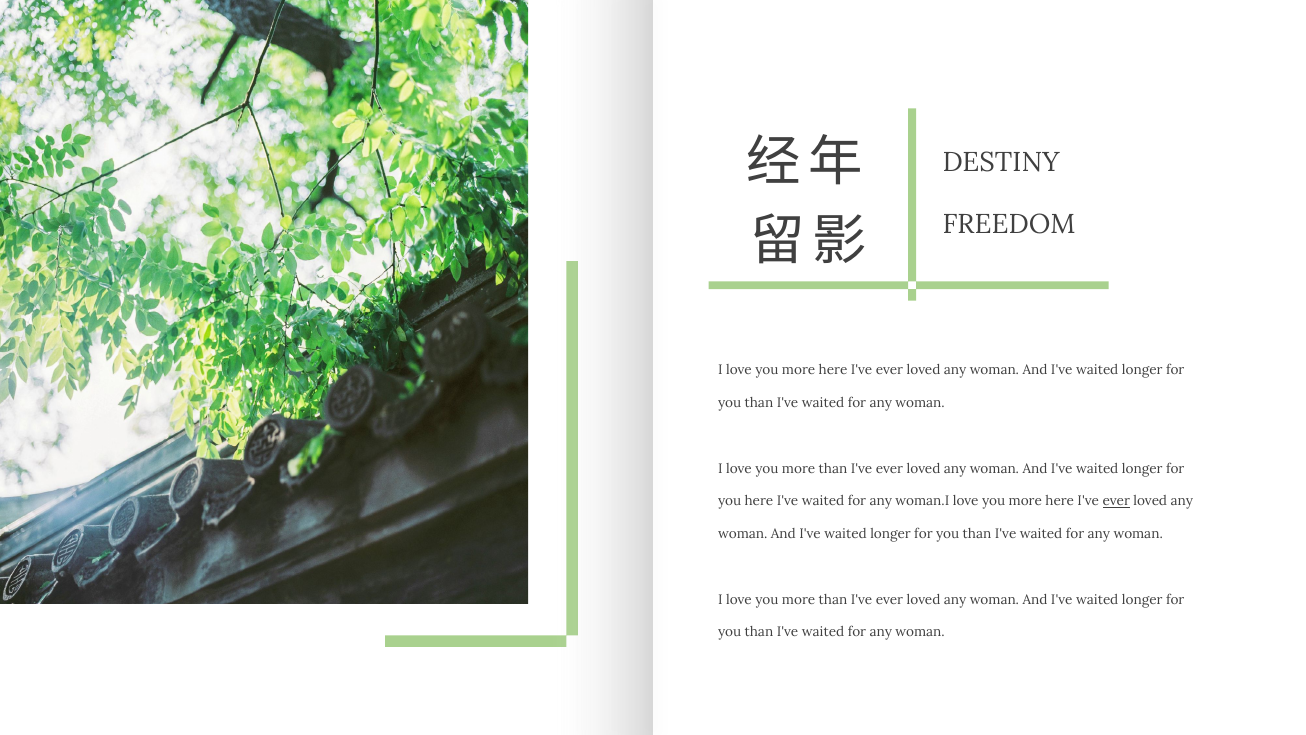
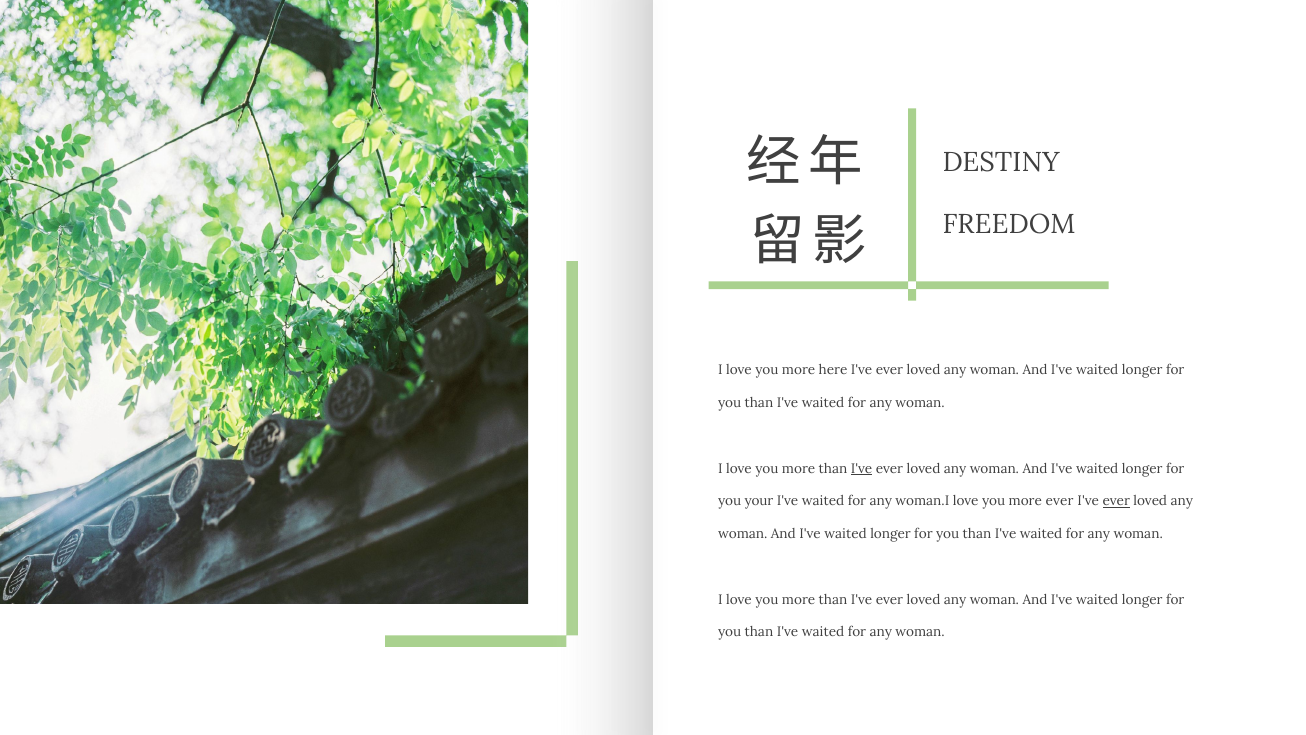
I've at (862, 468) underline: none -> present
you here: here -> your
here at (1060, 501): here -> ever
